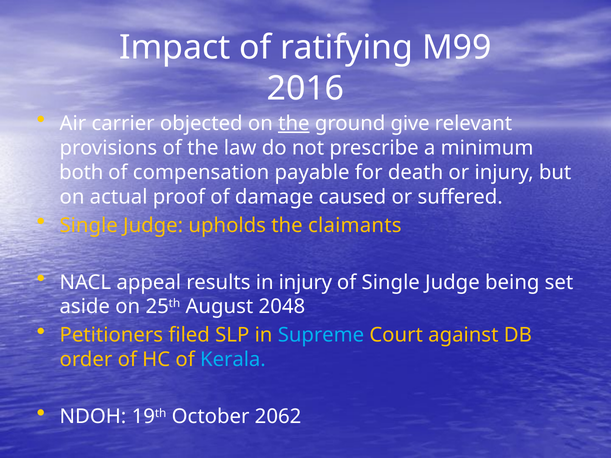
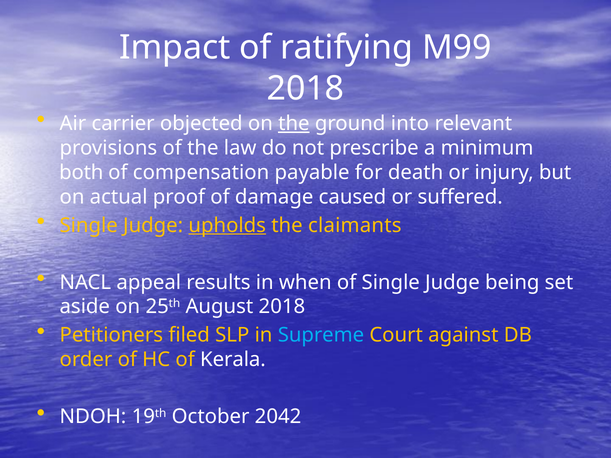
2016 at (306, 88): 2016 -> 2018
give: give -> into
upholds underline: none -> present
in injury: injury -> when
August 2048: 2048 -> 2018
Kerala colour: light blue -> white
2062: 2062 -> 2042
